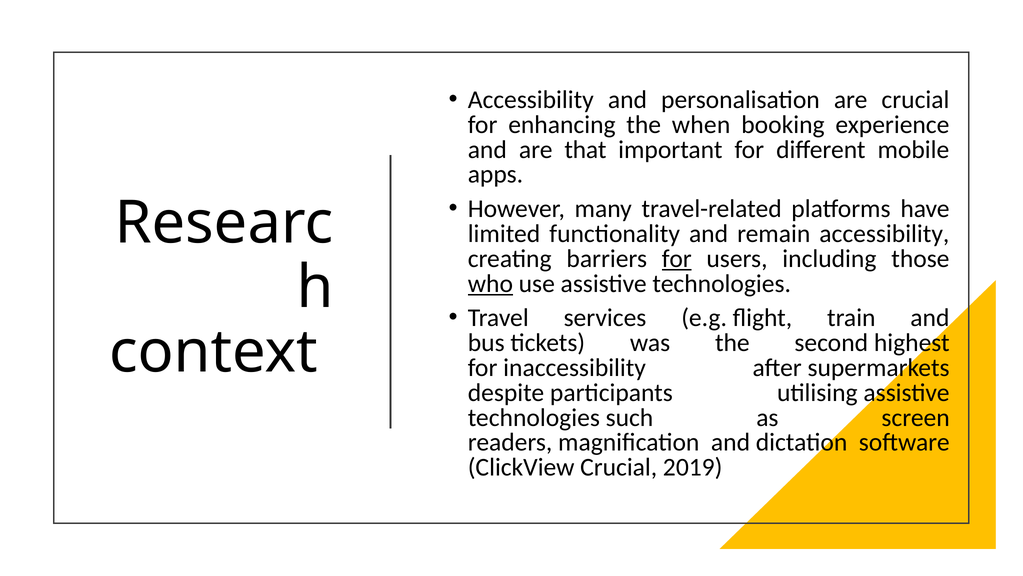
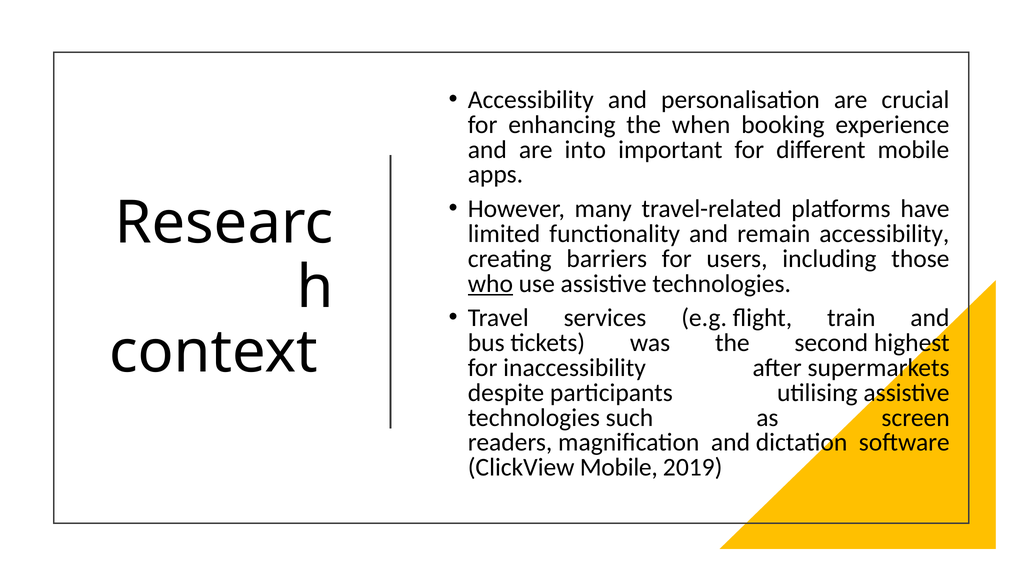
that: that -> into
for at (677, 258) underline: present -> none
ClickView Crucial: Crucial -> Mobile
